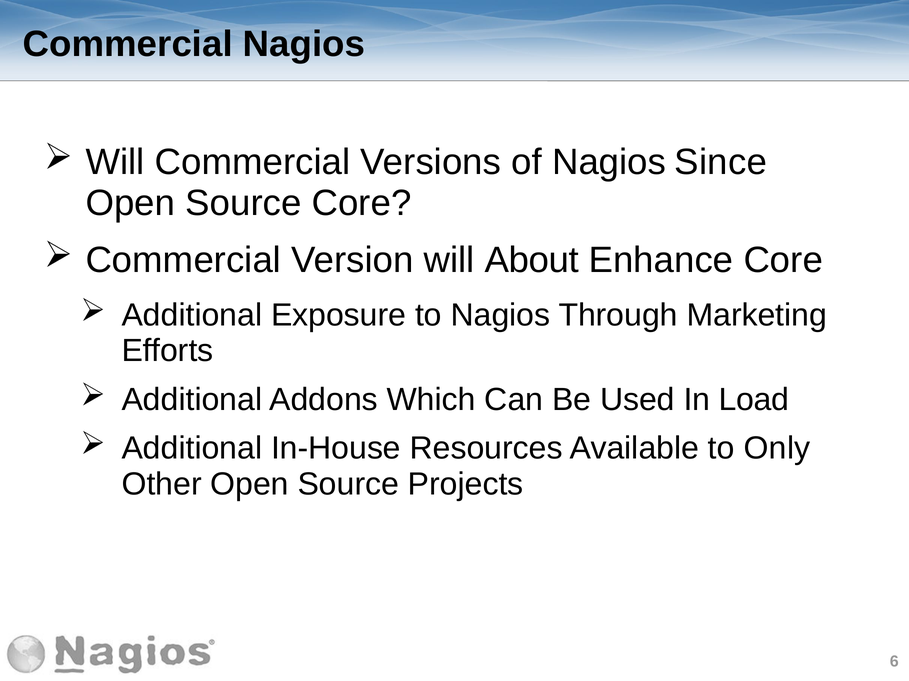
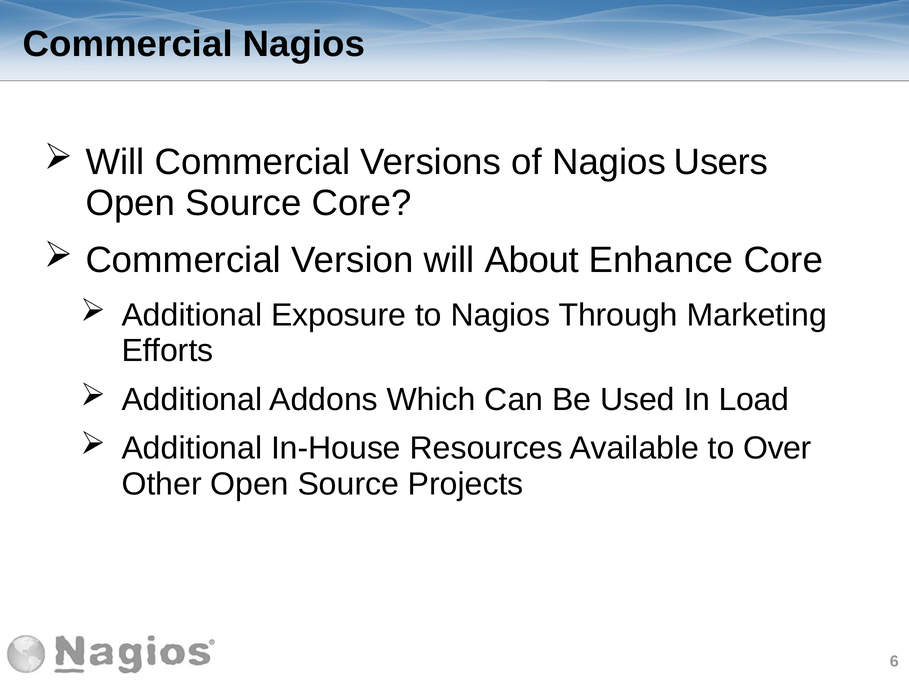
Since: Since -> Users
Only: Only -> Over
